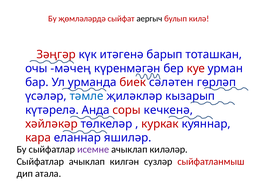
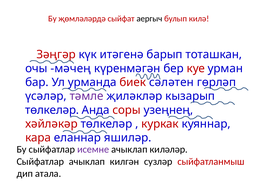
тәмле colour: blue -> purple
күтәрелә at (52, 110): күтәрелә -> төлкеләр
кечкенә: кечкенә -> узеңнең
